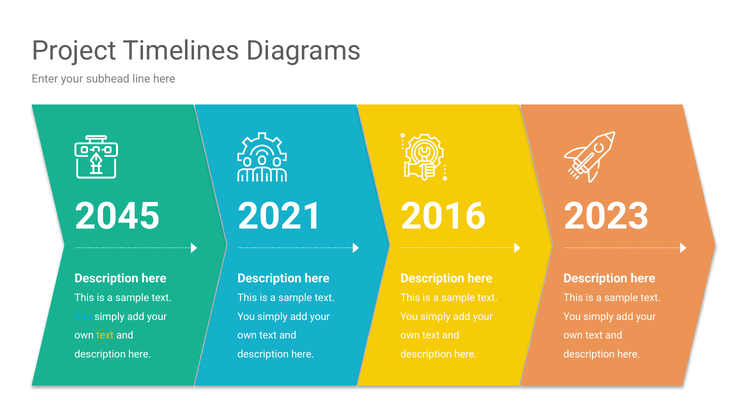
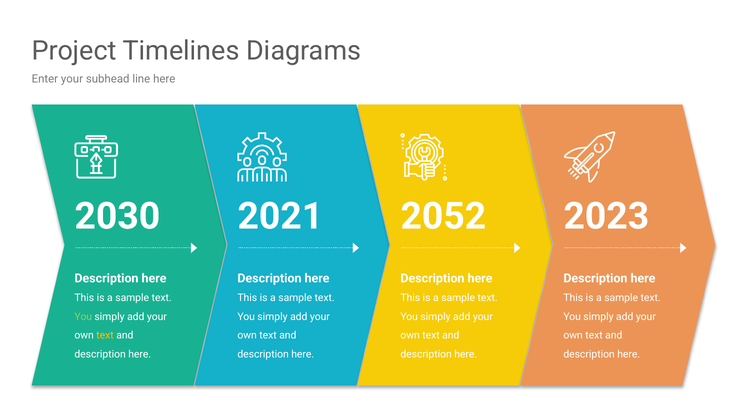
2045: 2045 -> 2030
2016: 2016 -> 2052
You at (83, 317) colour: light blue -> light green
